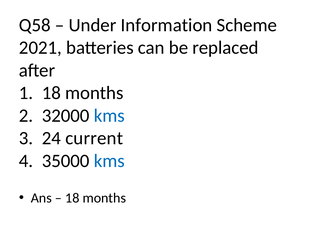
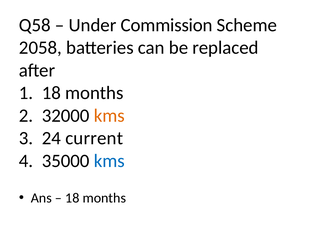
Information: Information -> Commission
2021: 2021 -> 2058
kms at (109, 116) colour: blue -> orange
